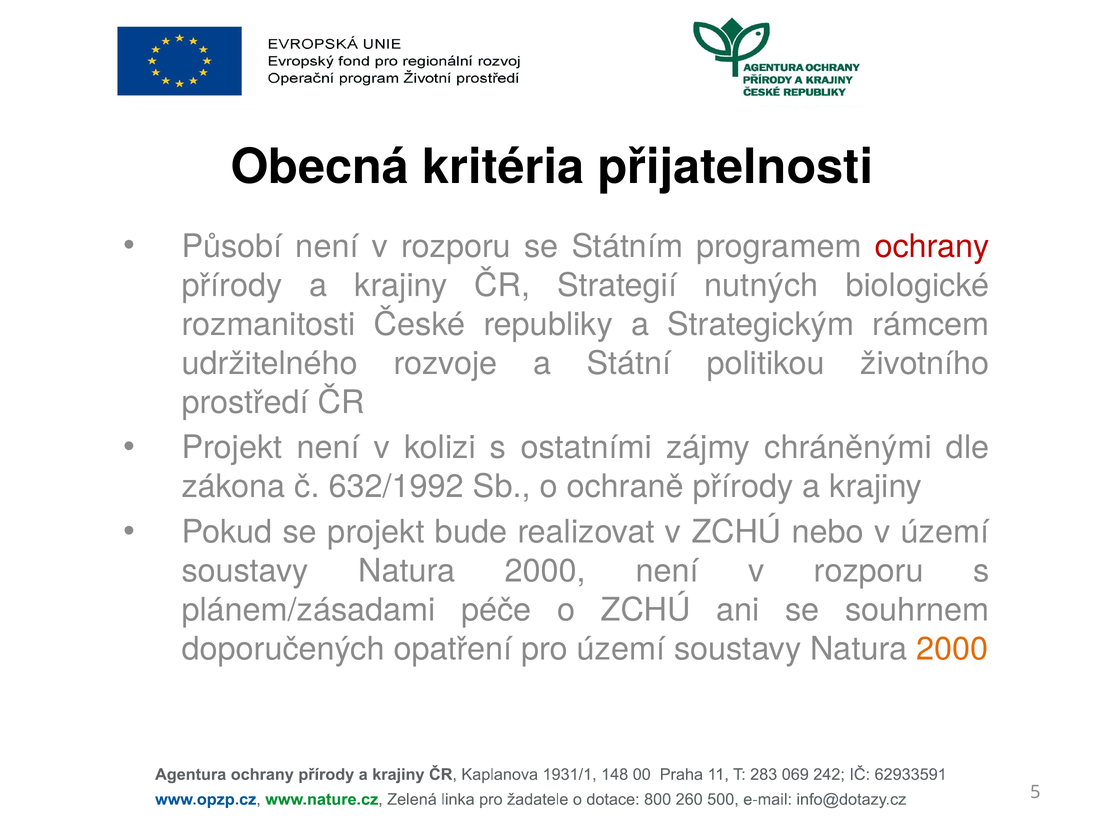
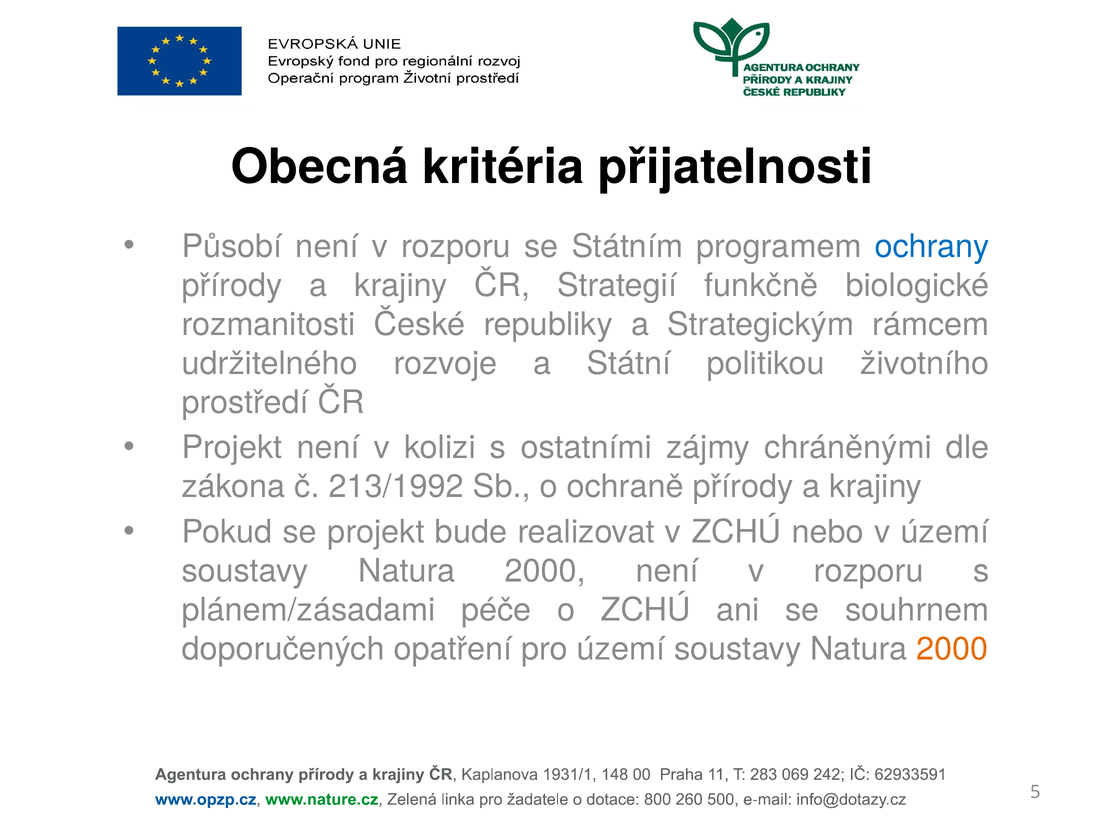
ochrany colour: red -> blue
nutných: nutných -> funkčně
632/1992: 632/1992 -> 213/1992
